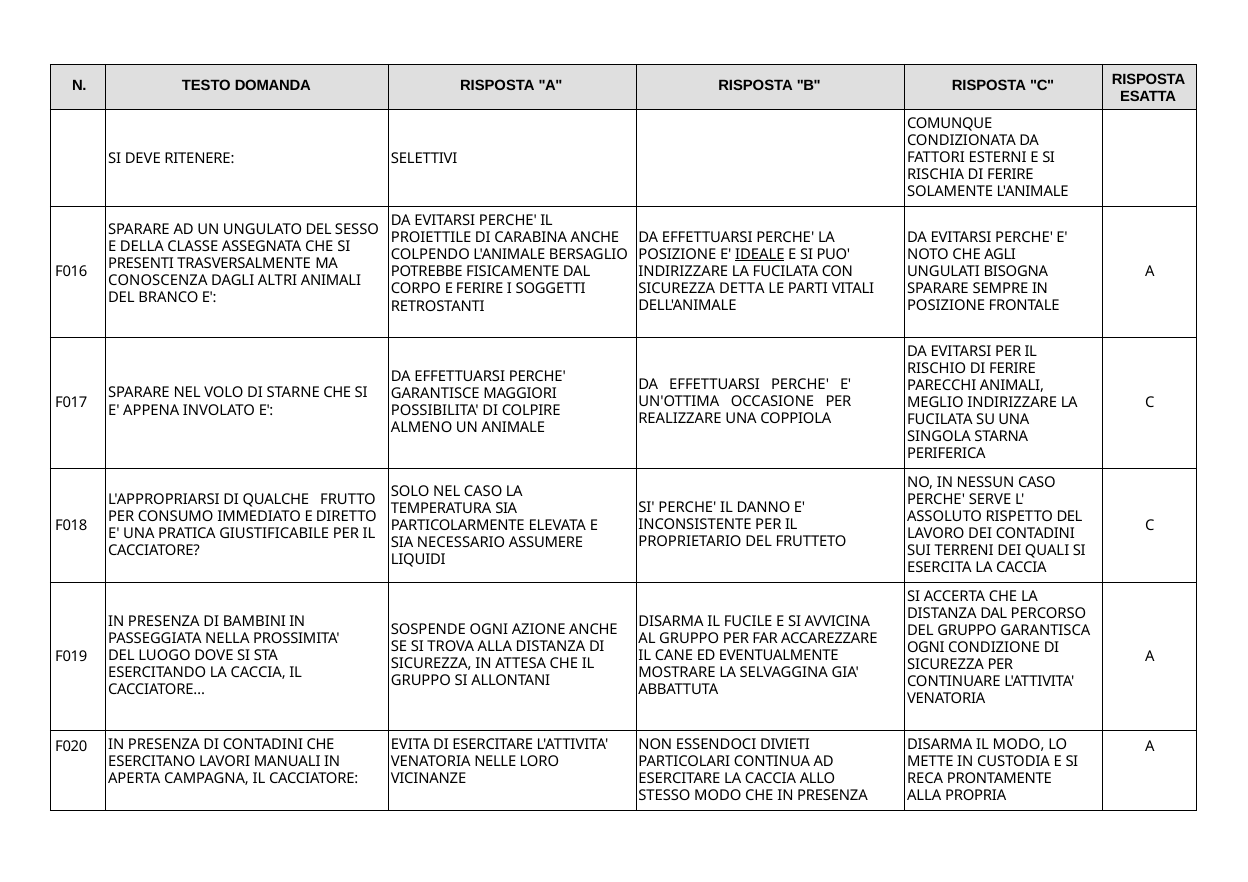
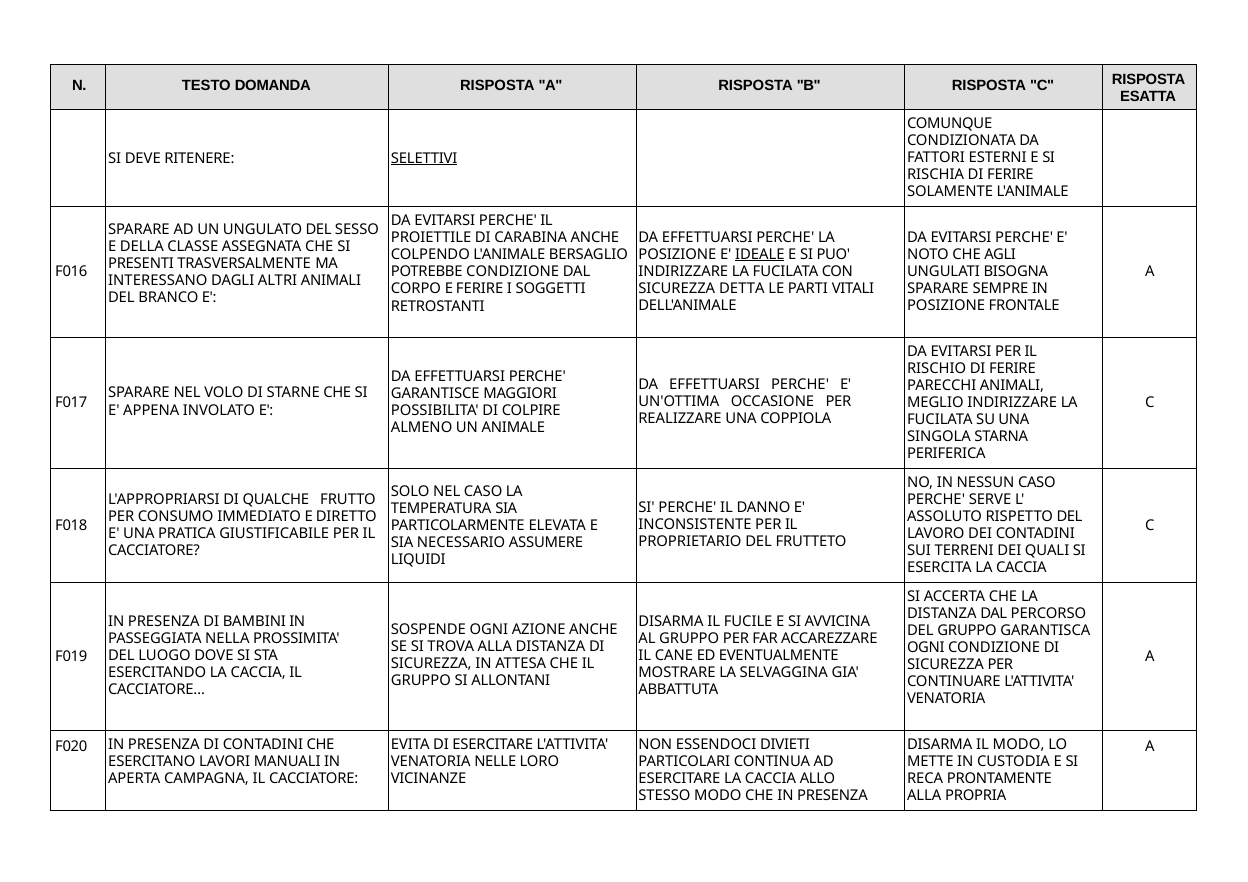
SELETTIVI underline: none -> present
POTREBBE FISICAMENTE: FISICAMENTE -> CONDIZIONE
CONOSCENZA: CONOSCENZA -> INTERESSANO
